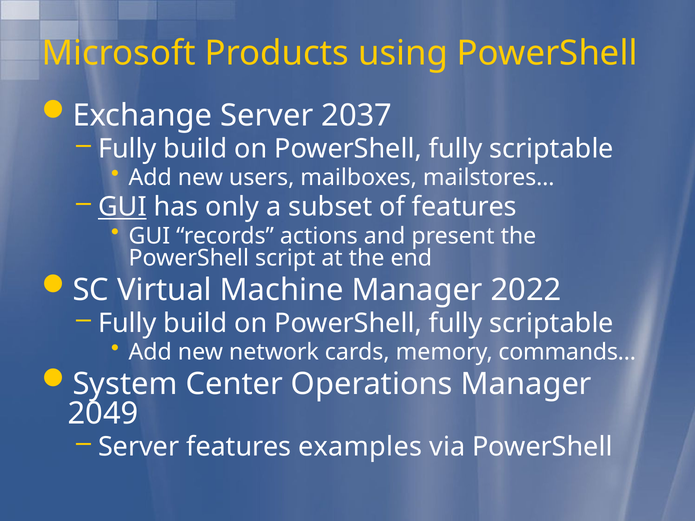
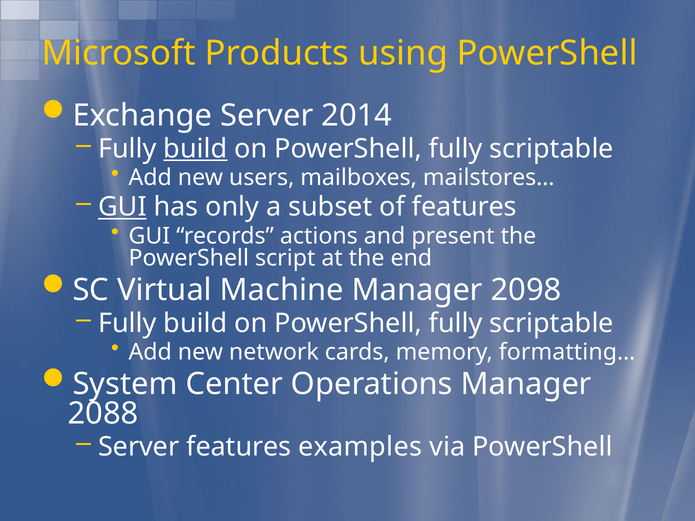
2037: 2037 -> 2014
build at (195, 149) underline: none -> present
2022: 2022 -> 2098
commands…: commands… -> formatting…
2049: 2049 -> 2088
